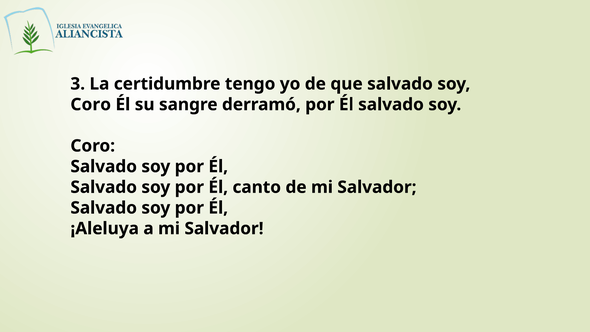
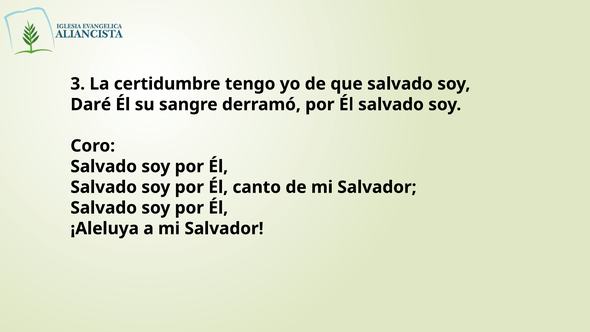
Coro at (91, 104): Coro -> Daré
